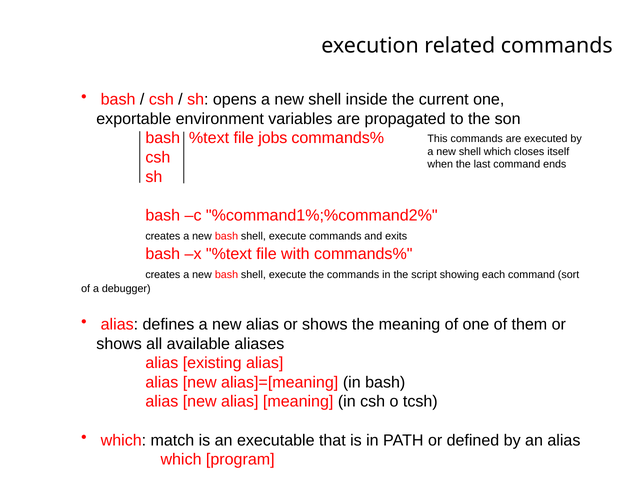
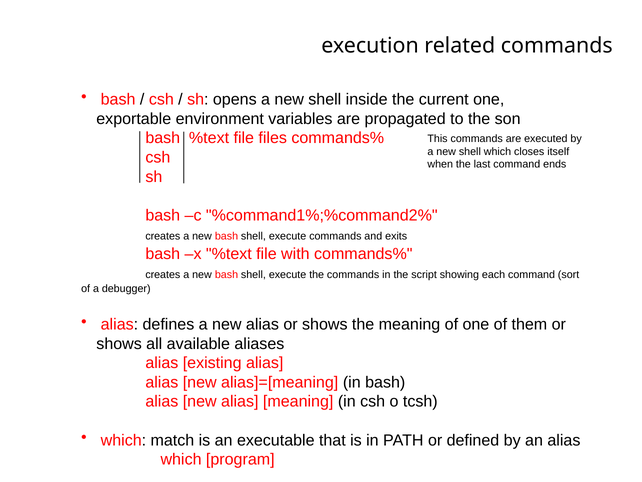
jobs: jobs -> files
